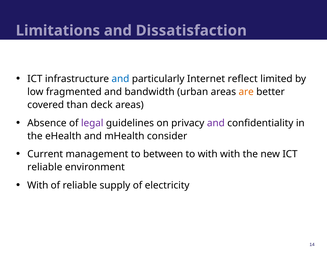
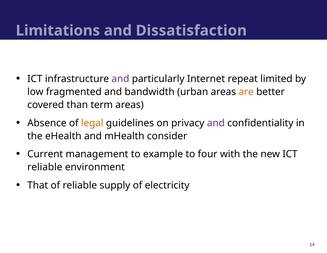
and at (120, 79) colour: blue -> purple
reflect: reflect -> repeat
deck: deck -> term
legal colour: purple -> orange
between: between -> example
to with: with -> four
With at (38, 185): With -> That
